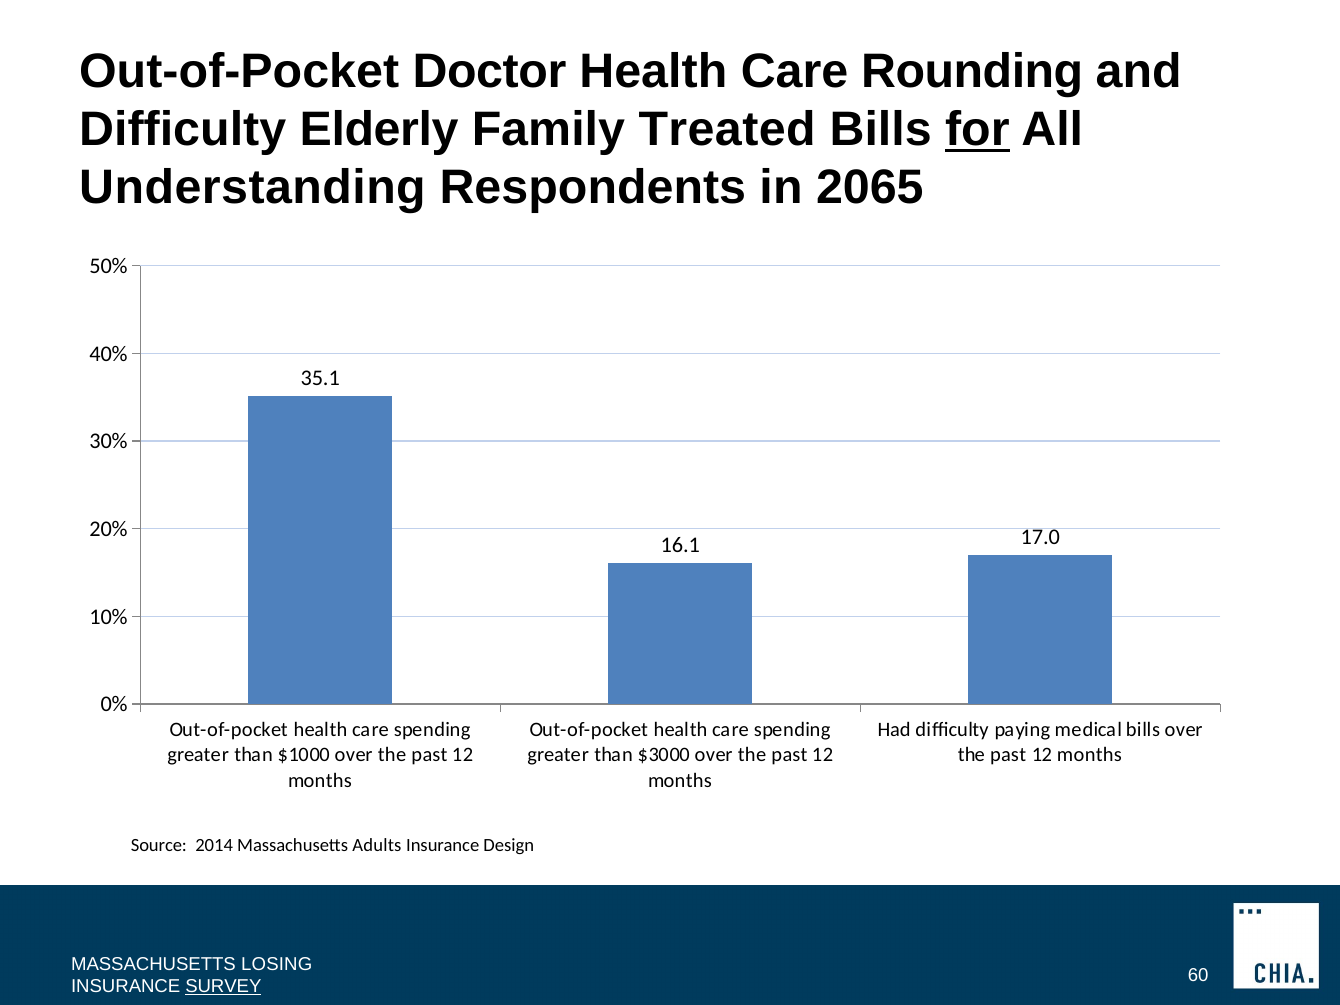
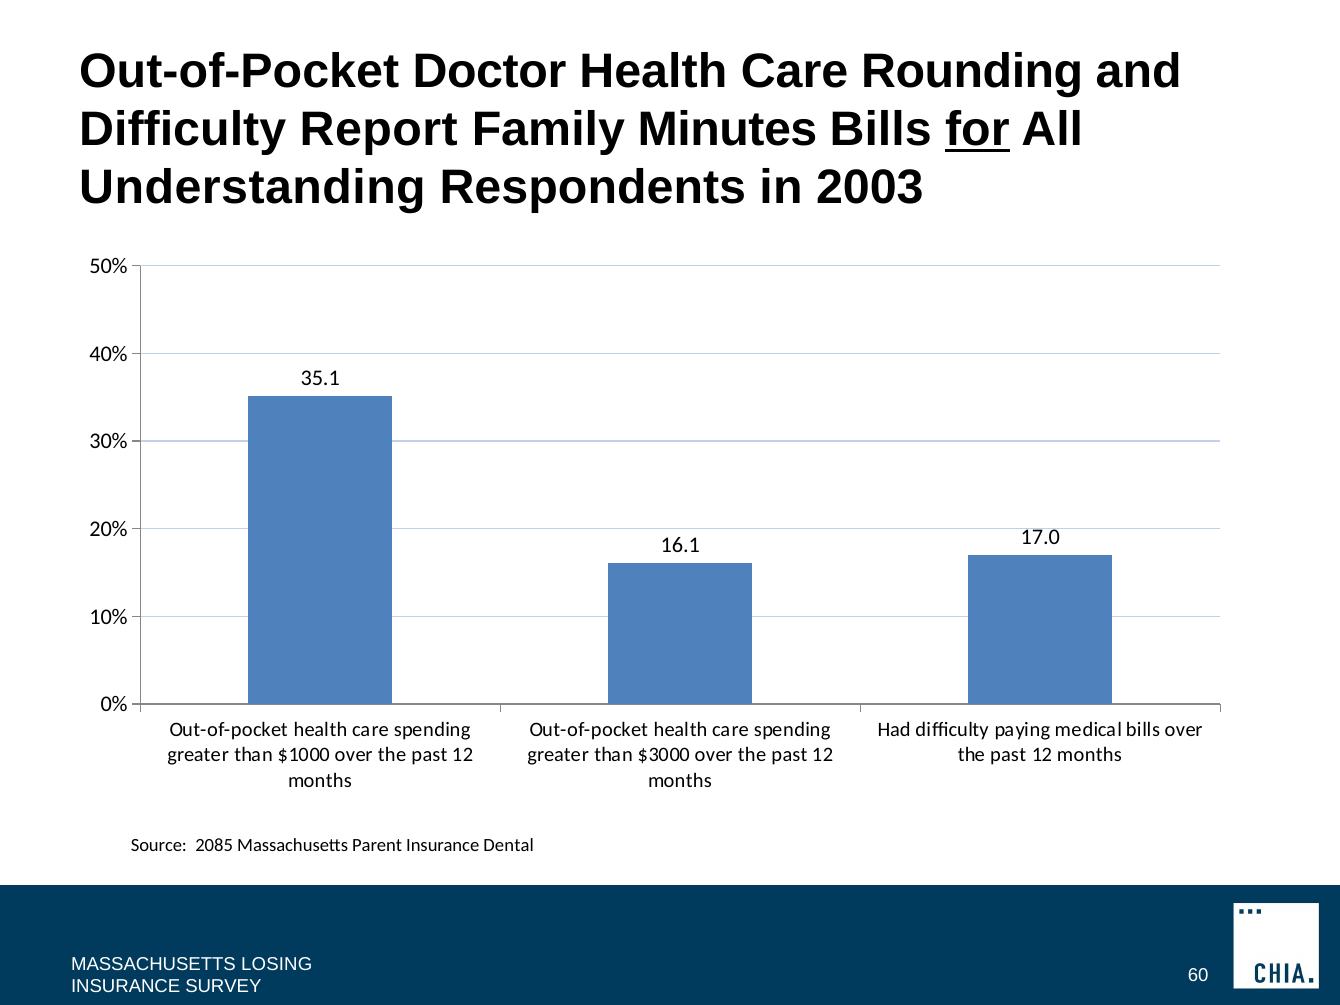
Elderly: Elderly -> Report
Treated: Treated -> Minutes
2065: 2065 -> 2003
2014: 2014 -> 2085
Adults: Adults -> Parent
Design: Design -> Dental
SURVEY underline: present -> none
